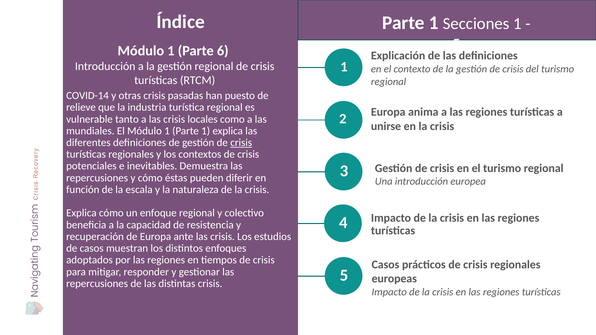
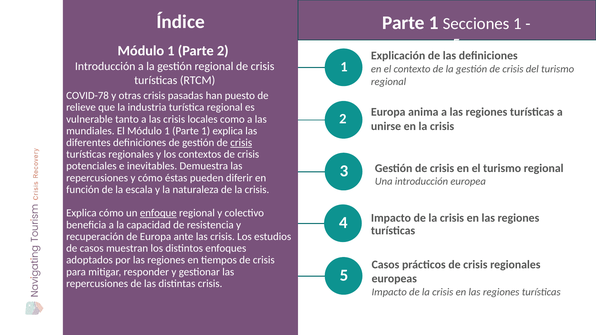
Parte 6: 6 -> 2
COVID-14: COVID-14 -> COVID-78
enfoque underline: none -> present
